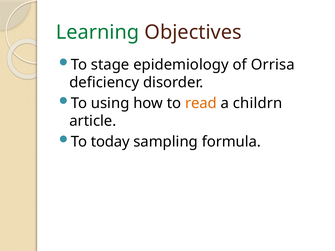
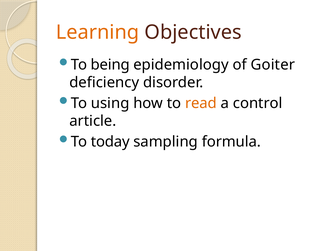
Learning colour: green -> orange
stage: stage -> being
Orrisa: Orrisa -> Goiter
childrn: childrn -> control
